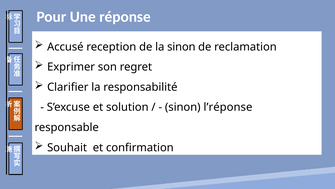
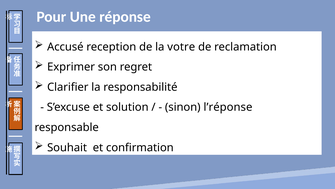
la sinon: sinon -> votre
